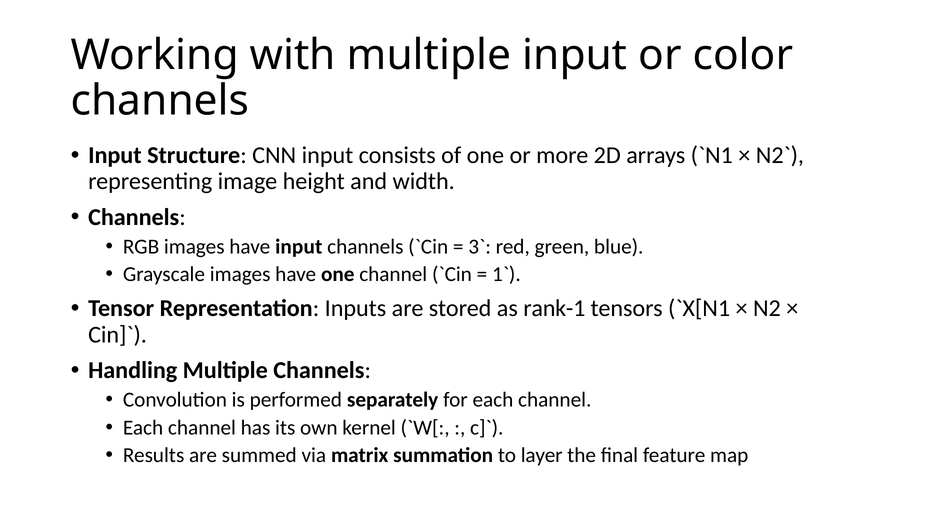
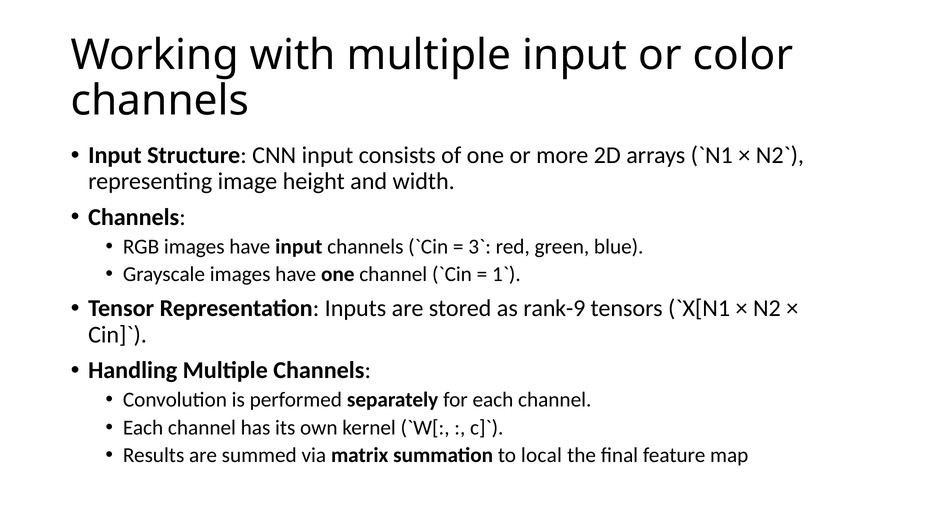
rank-1: rank-1 -> rank-9
layer: layer -> local
